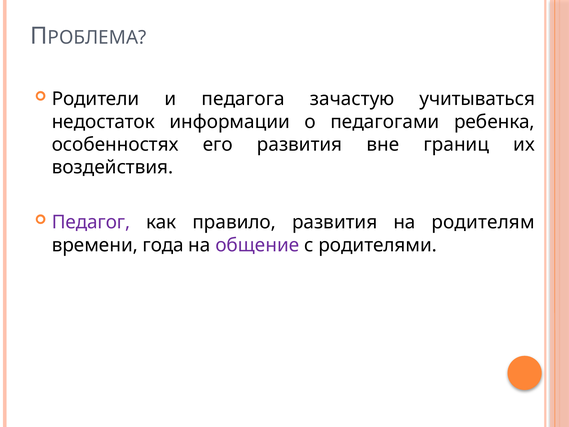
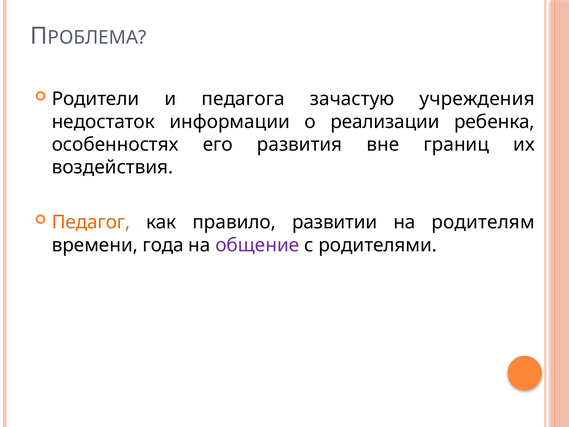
учитываться: учитываться -> учреждения
педагогами: педагогами -> реализации
Педагог colour: purple -> orange
правило развития: развития -> развитии
